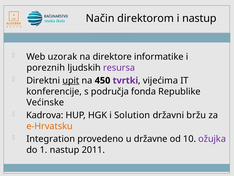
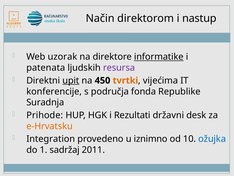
informatike underline: none -> present
poreznih: poreznih -> patenata
tvrtki colour: purple -> orange
Većinske: Većinske -> Suradnja
Kadrova: Kadrova -> Prihode
Solution: Solution -> Rezultati
bržu: bržu -> desk
državne: državne -> iznimno
ožujka colour: purple -> blue
1 nastup: nastup -> sadržaj
